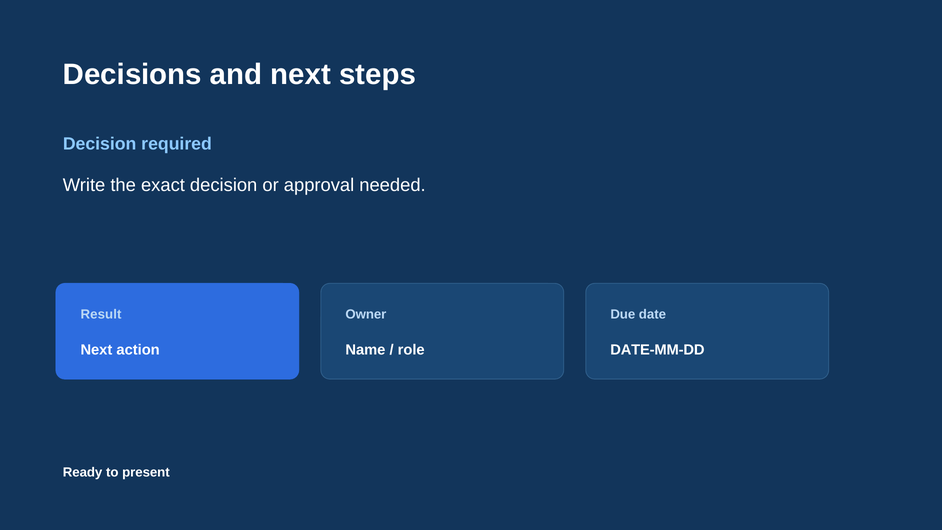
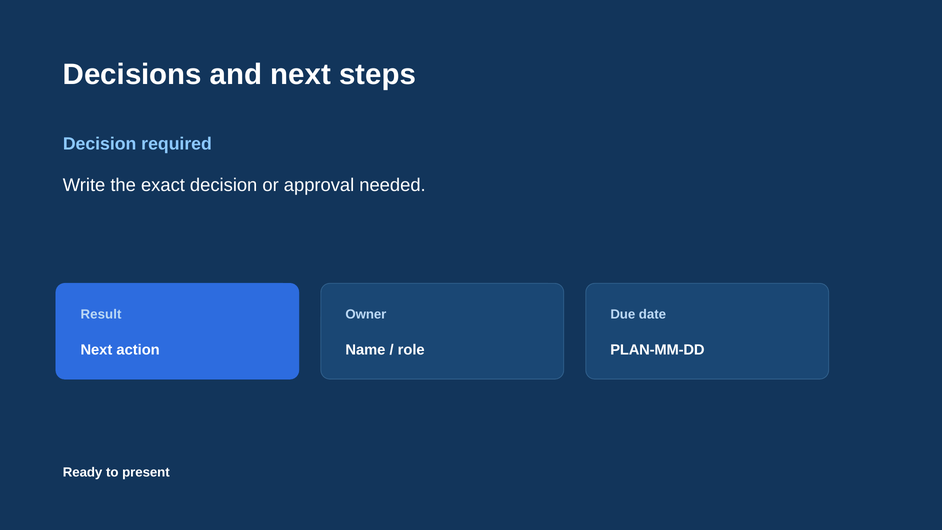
DATE-MM-DD: DATE-MM-DD -> PLAN-MM-DD
